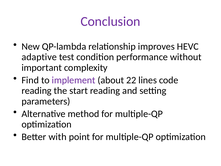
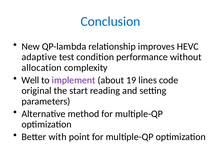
Conclusion colour: purple -> blue
important: important -> allocation
Find: Find -> Well
22: 22 -> 19
reading at (37, 91): reading -> original
